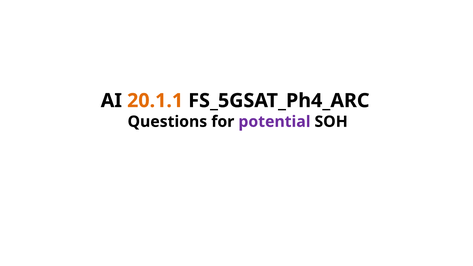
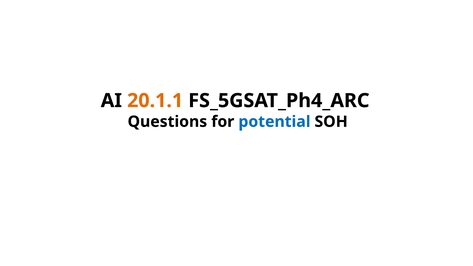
potential colour: purple -> blue
